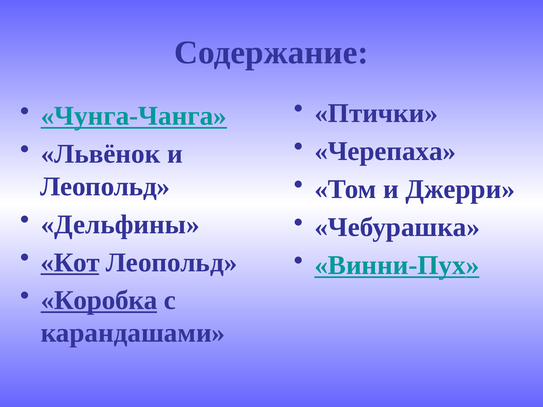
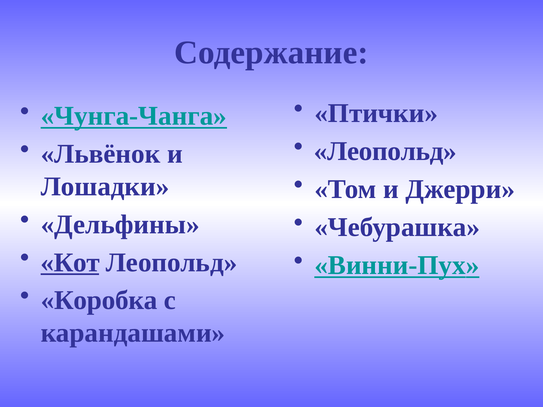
Черепаха at (385, 151): Черепаха -> Леопольд
Леопольд at (105, 187): Леопольд -> Лошадки
Коробка underline: present -> none
